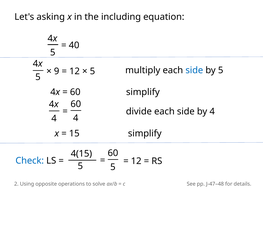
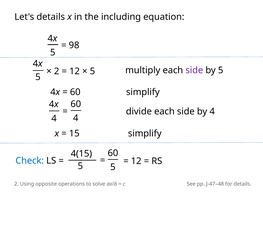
Let's asking: asking -> details
40: 40 -> 98
side at (194, 70) colour: blue -> purple
9 at (57, 71): 9 -> 2
